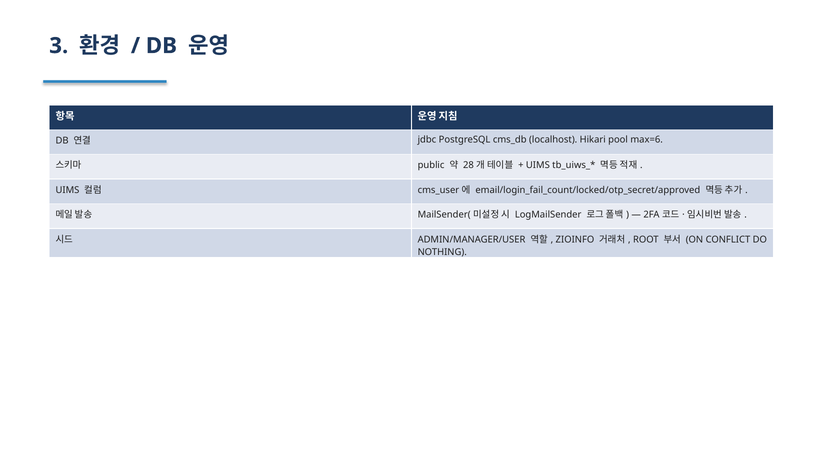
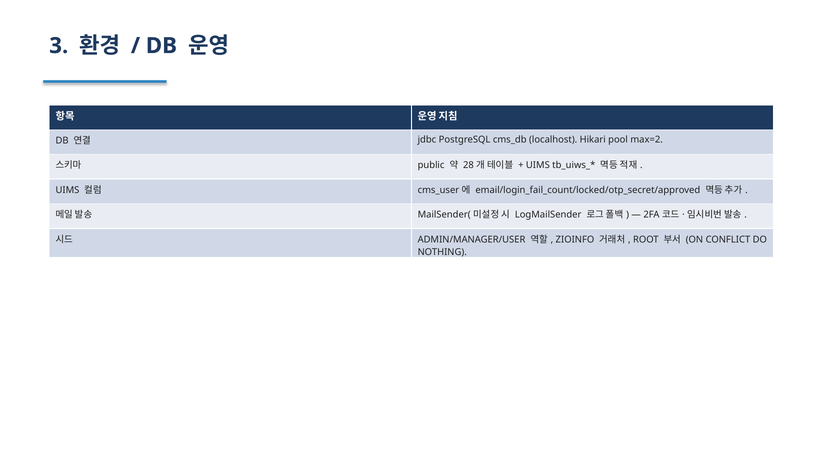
max=6: max=6 -> max=2
